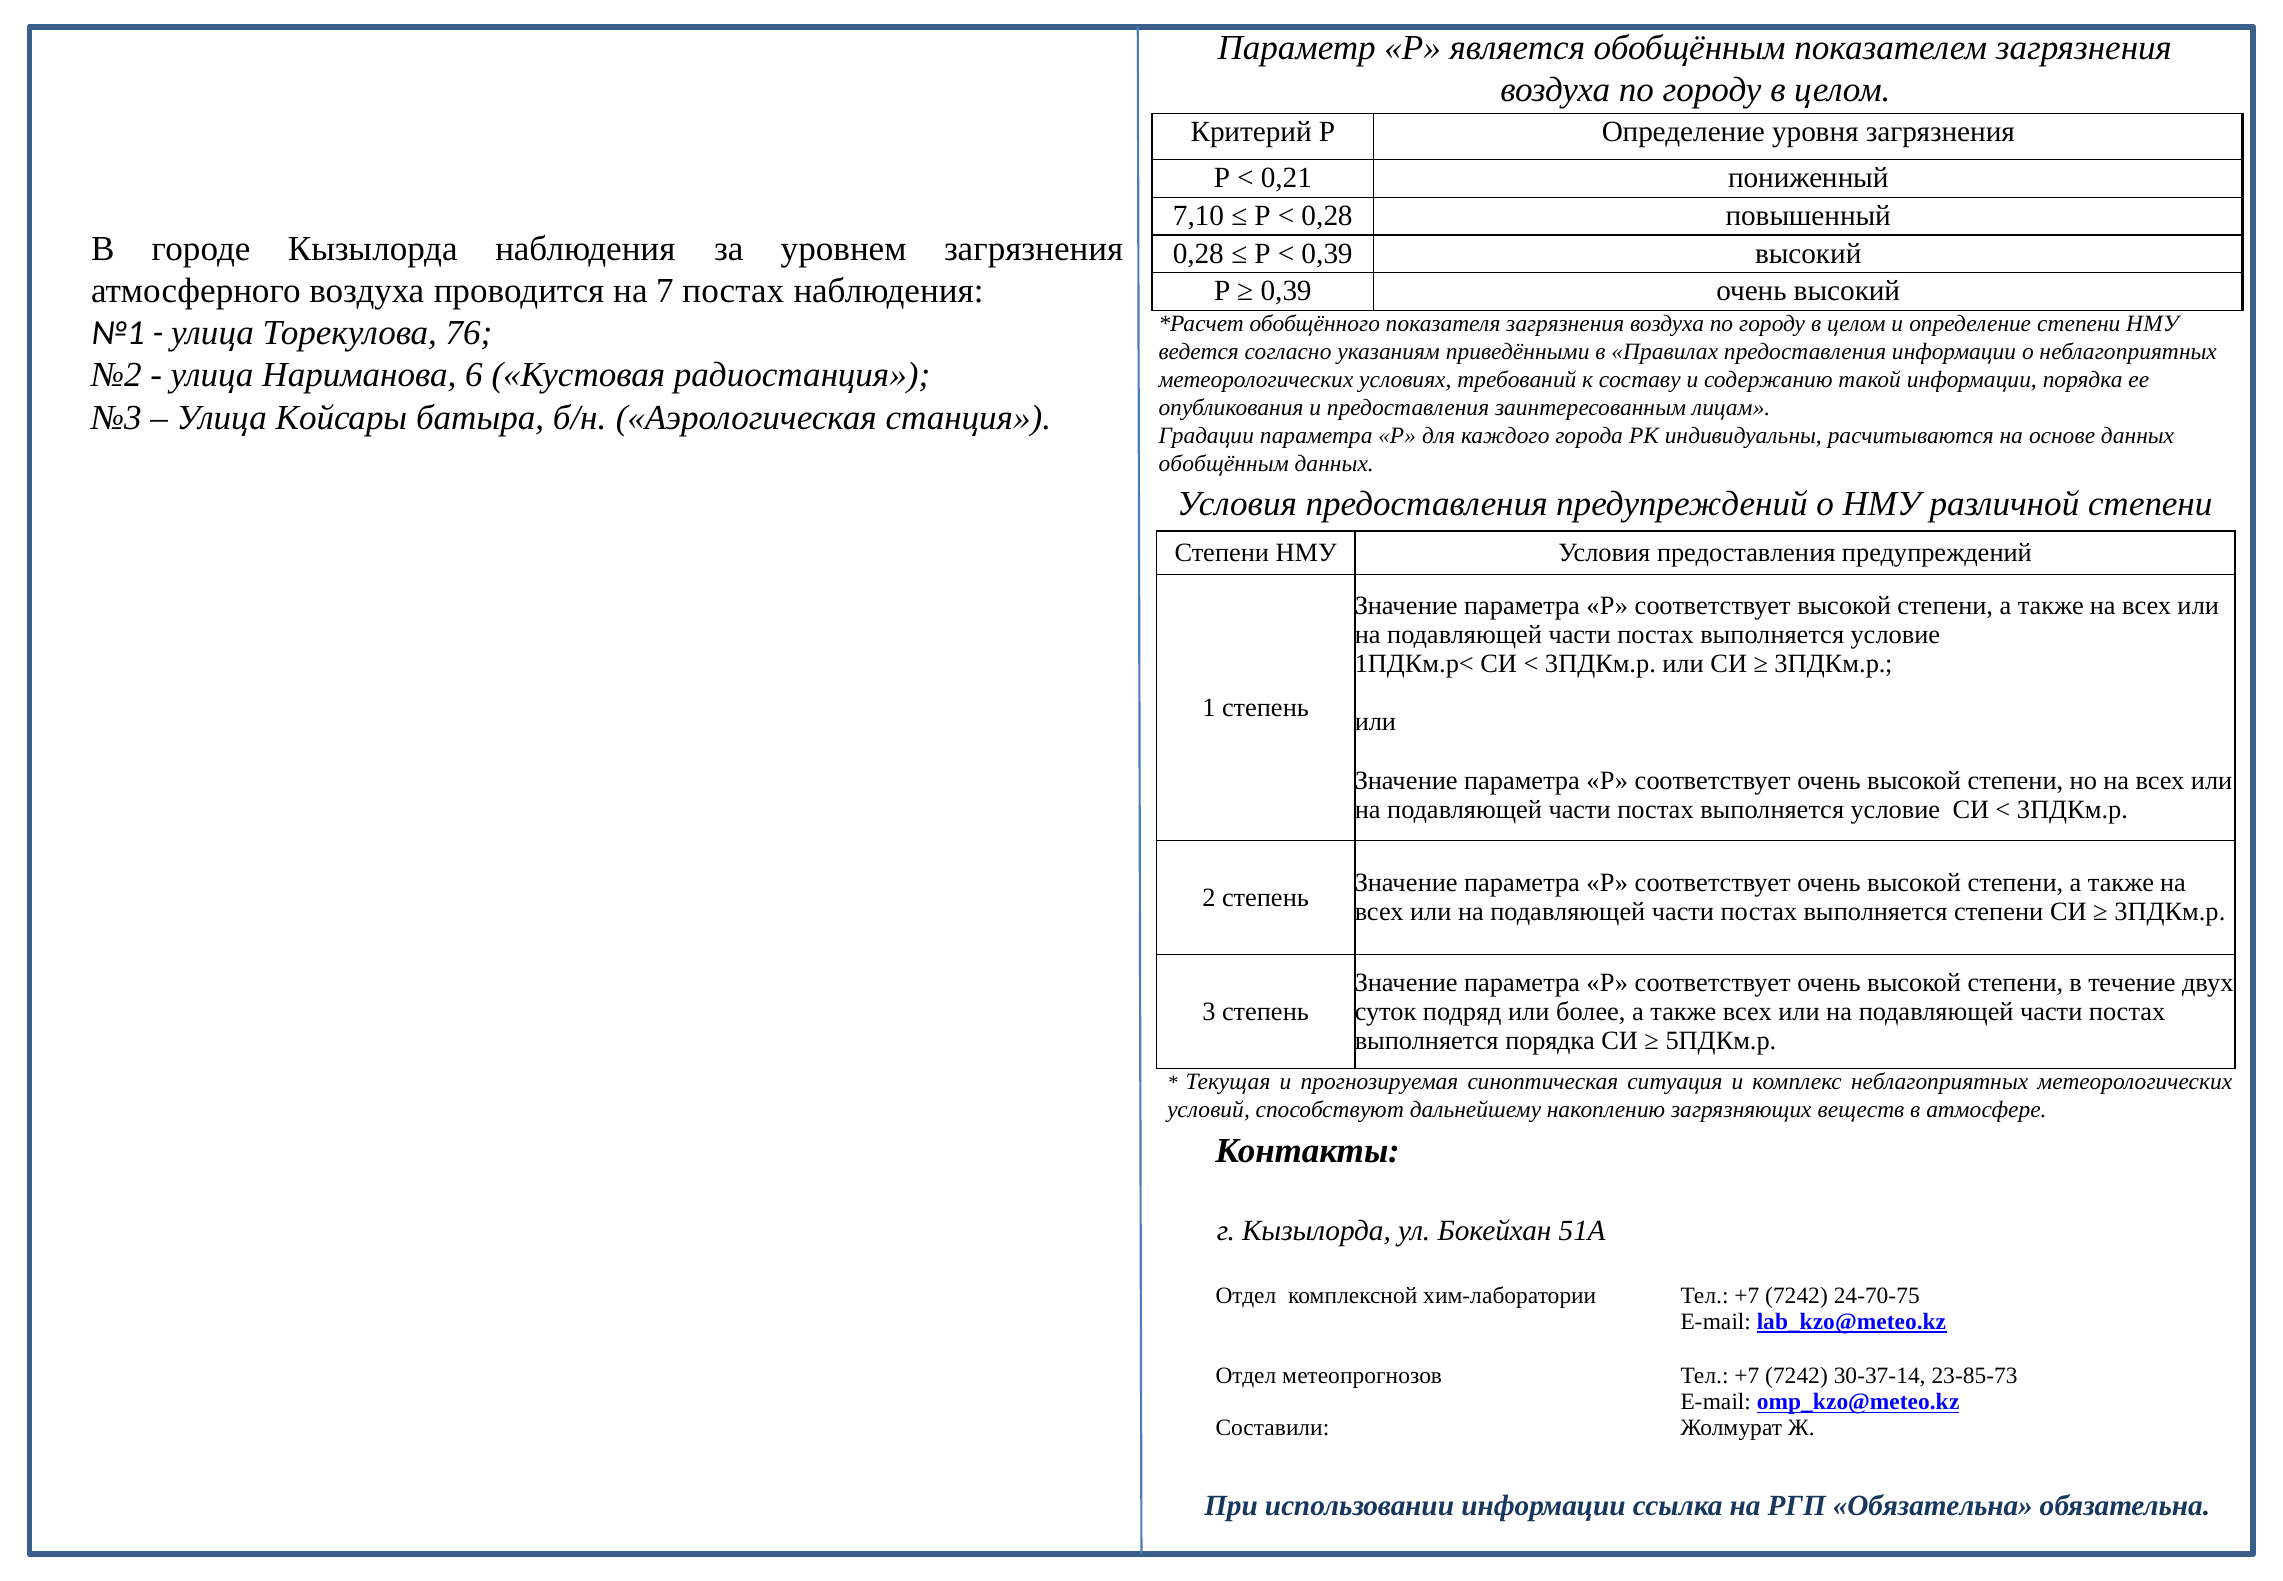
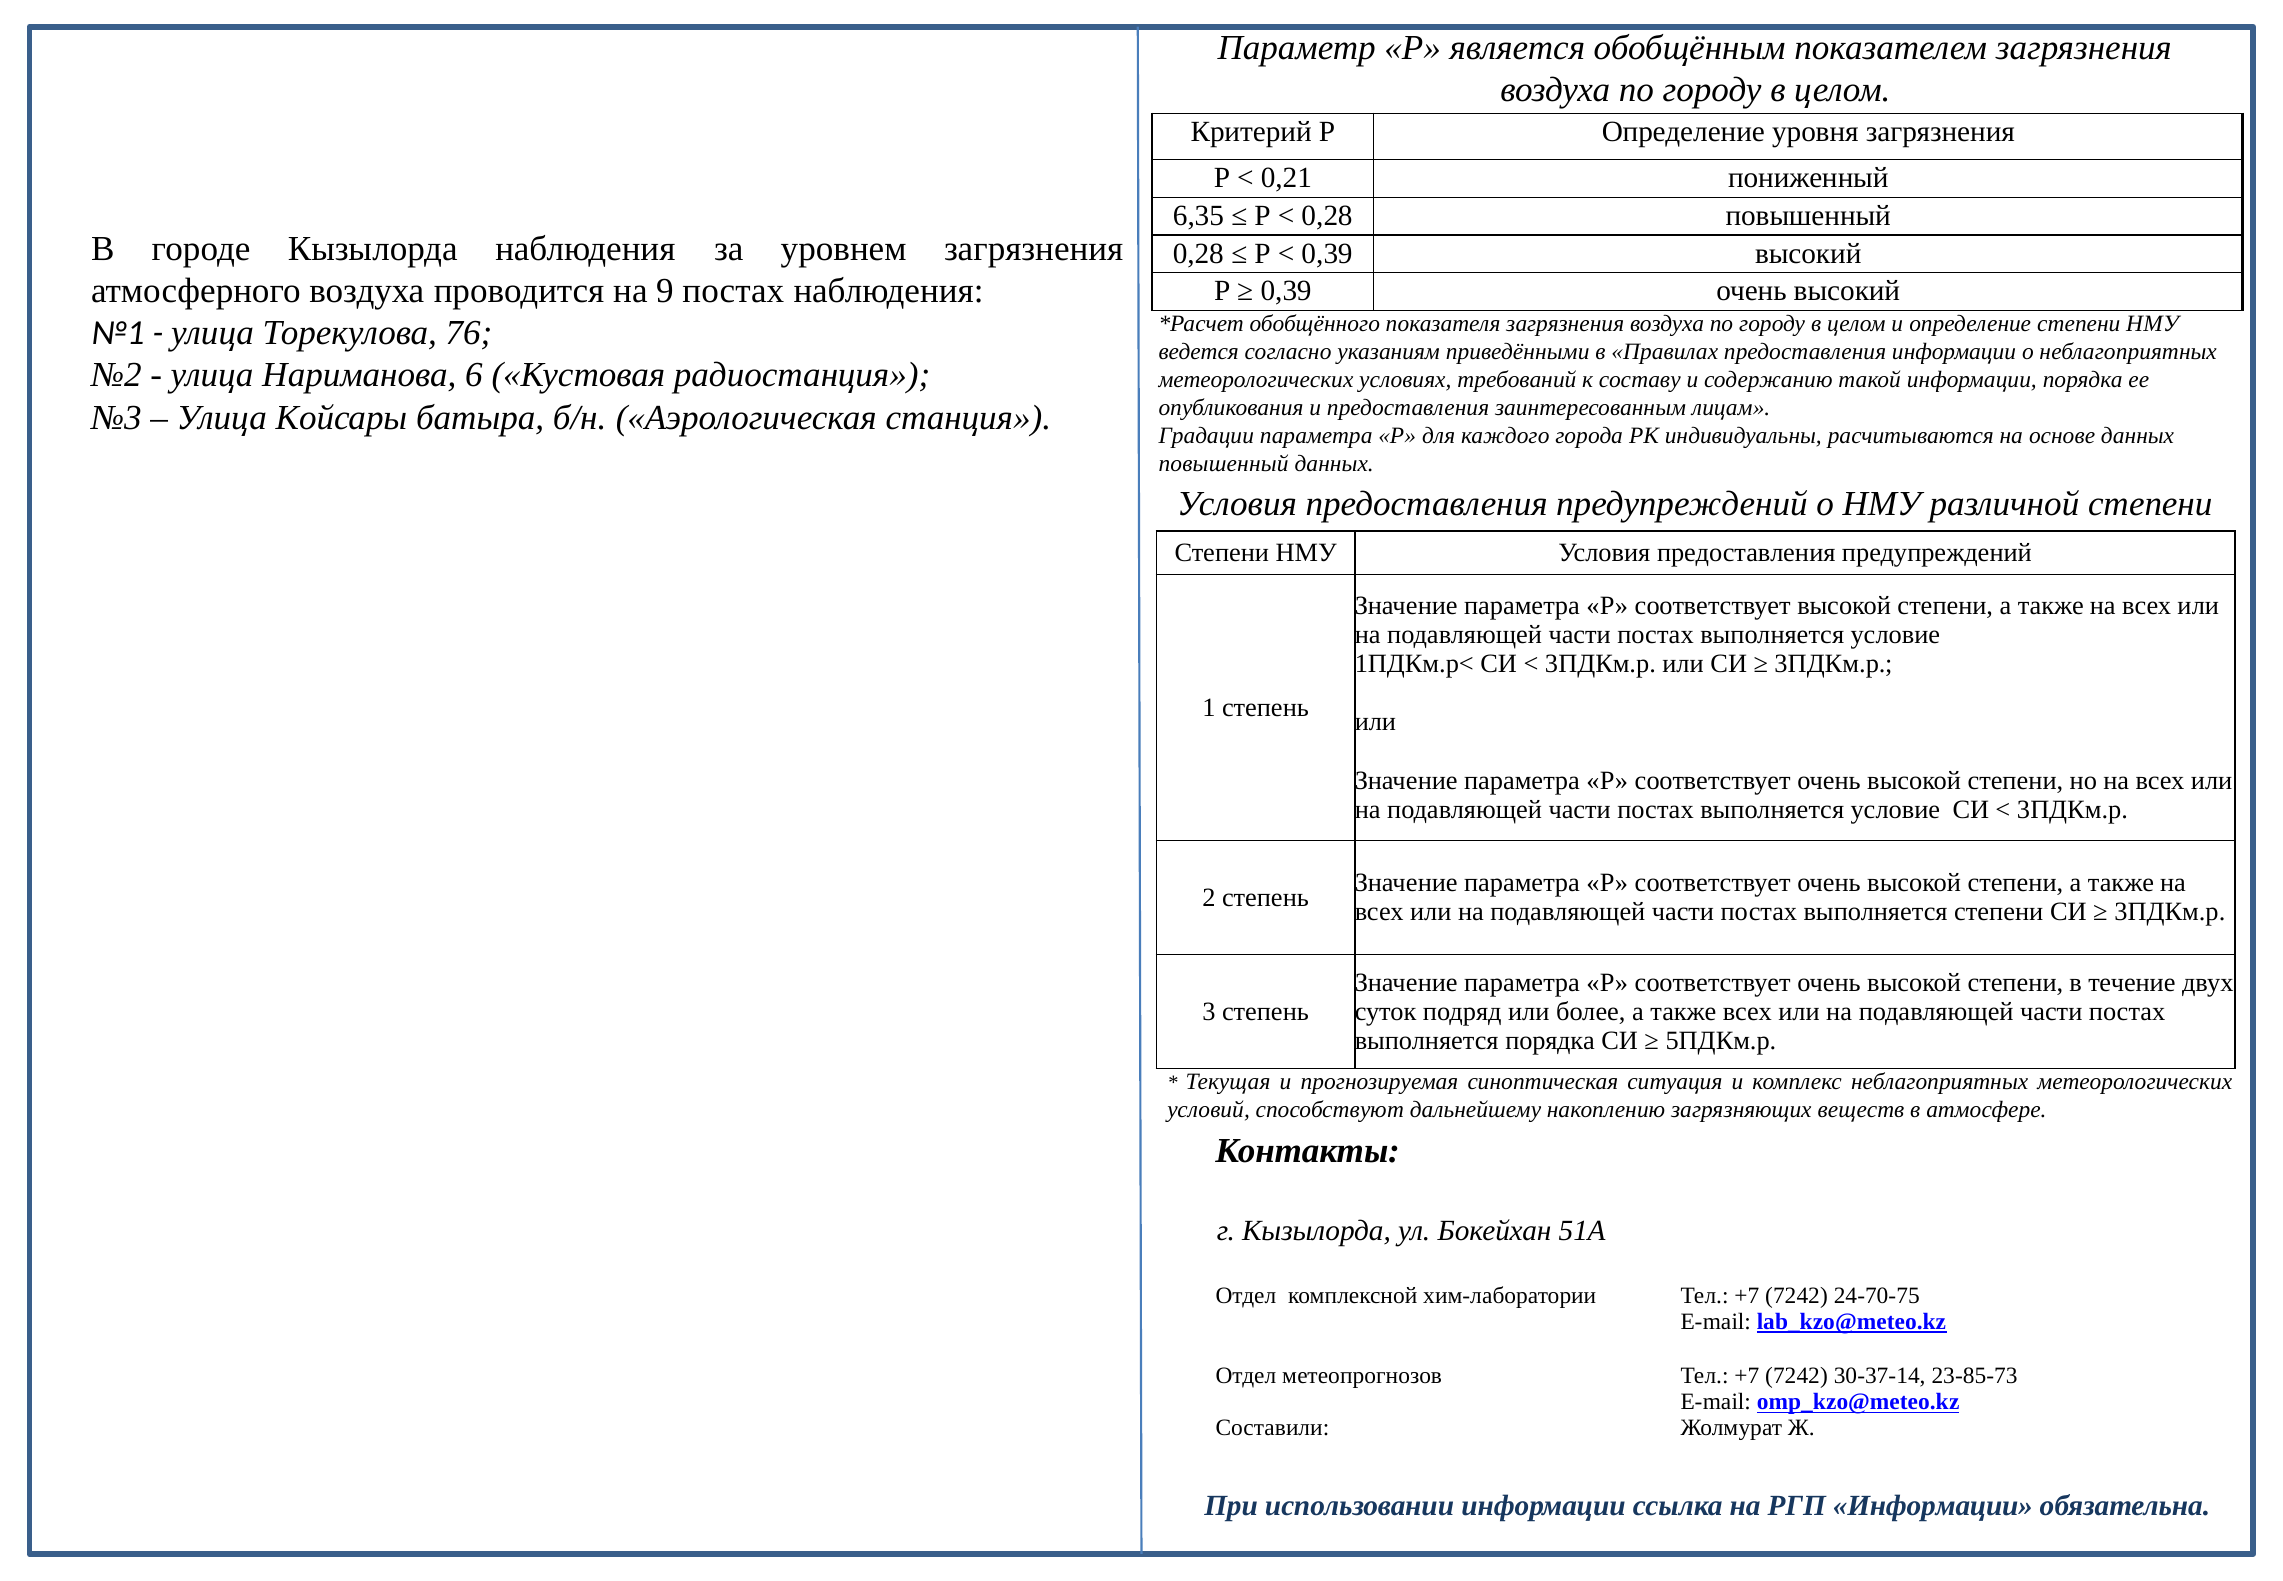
7,10: 7,10 -> 6,35
7: 7 -> 9
обобщённым at (1224, 464): обобщённым -> повышенный
РГП Обязательна: Обязательна -> Информации
